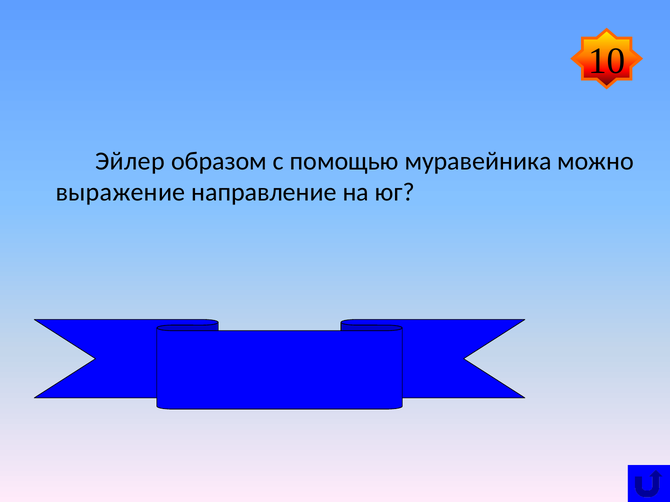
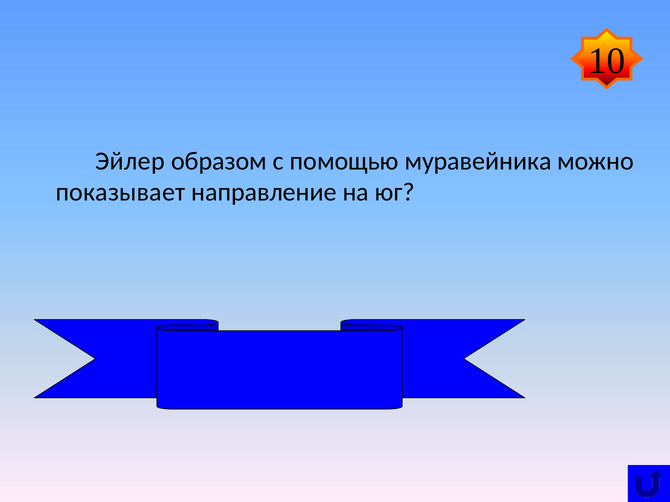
выражение: выражение -> показывает
